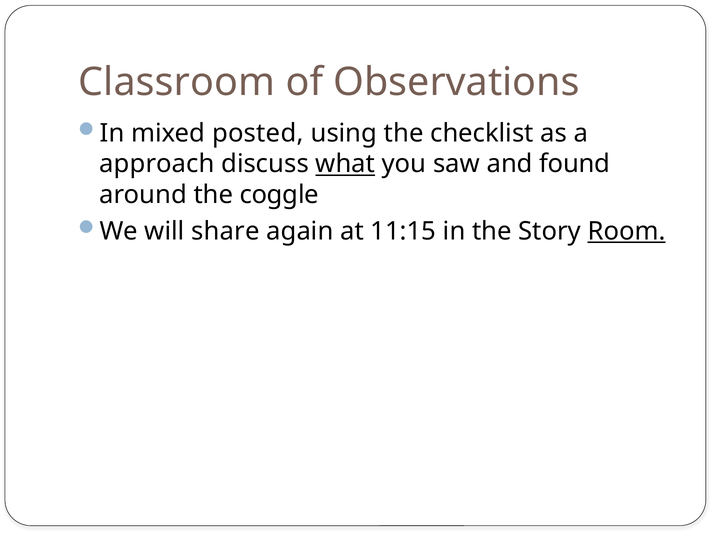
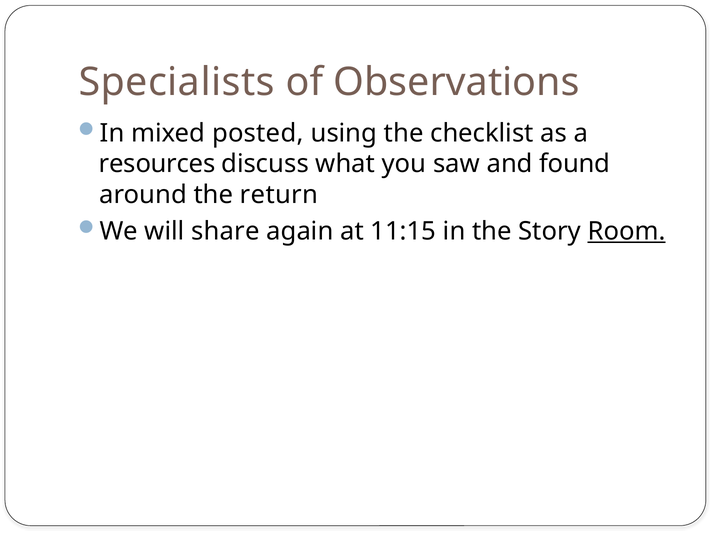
Classroom: Classroom -> Specialists
approach: approach -> resources
what underline: present -> none
coggle: coggle -> return
